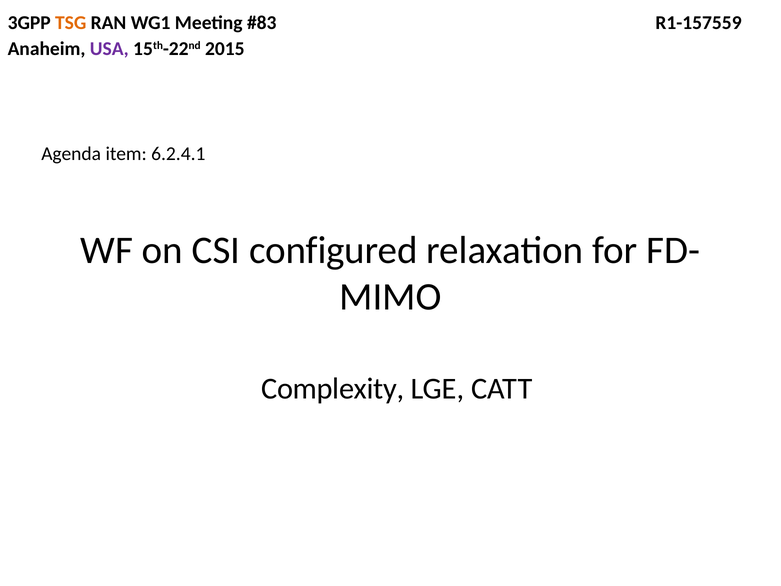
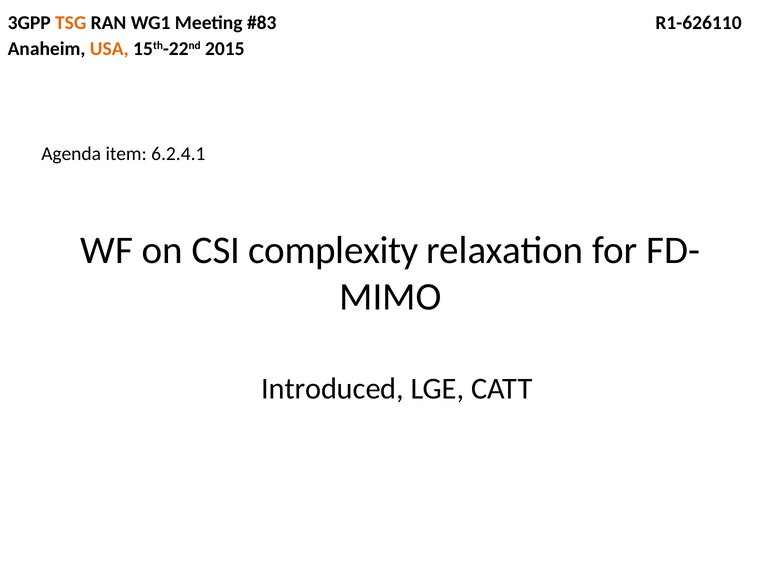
R1-157559: R1-157559 -> R1-626110
USA colour: purple -> orange
configured: configured -> complexity
Complexity: Complexity -> Introduced
